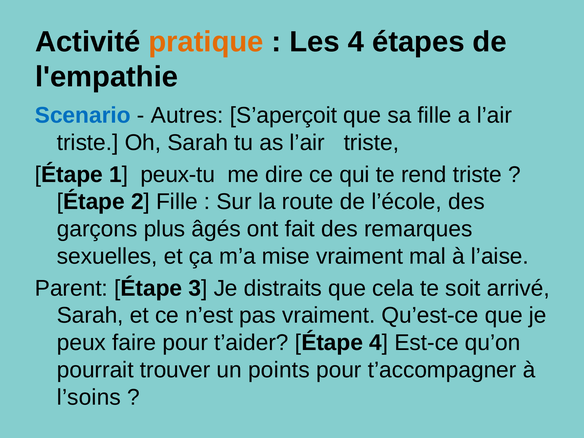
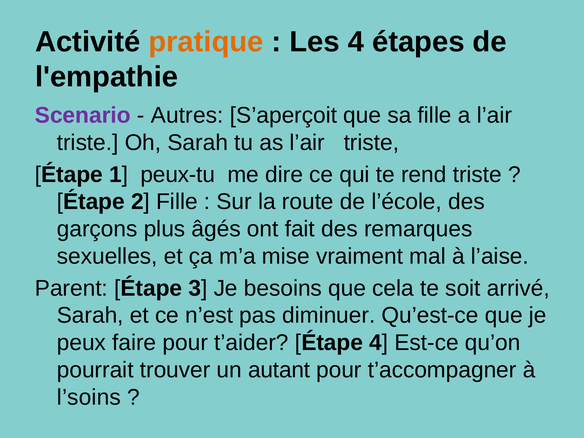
Scenario colour: blue -> purple
distraits: distraits -> besoins
pas vraiment: vraiment -> diminuer
points: points -> autant
